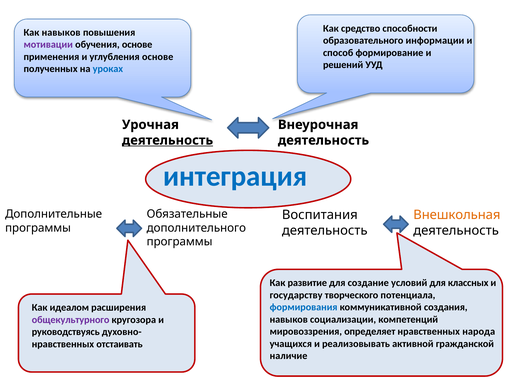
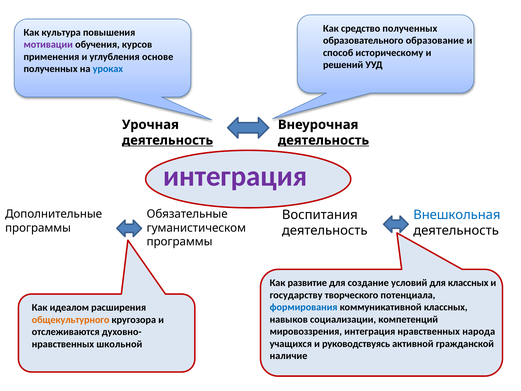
средство способности: способности -> полученных
Как навыков: навыков -> культура
информации: информации -> образование
обучения основе: основе -> курсов
формирование: формирование -> историческому
деятельность at (324, 140) underline: none -> present
интеграция at (235, 176) colour: blue -> purple
Внешкольная colour: orange -> blue
дополнительного: дополнительного -> гуманистическом
коммуникативной создания: создания -> классных
общекультурного colour: purple -> orange
мировоззрения определяет: определяет -> интеграция
руководствуясь: руководствуясь -> отслеживаются
реализовывать: реализовывать -> руководствуясь
отстаивать: отстаивать -> школьной
